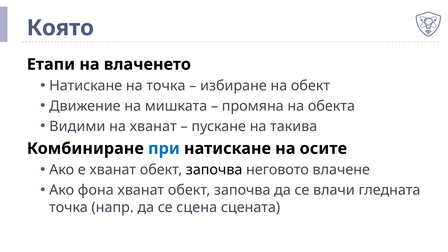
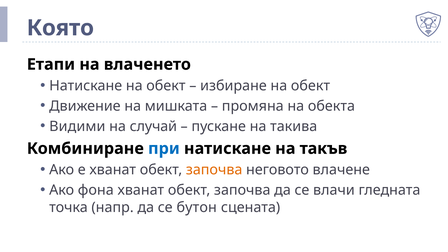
Натискане на точка: точка -> обект
на хванат: хванат -> случай
осите: осите -> такъв
започва at (214, 170) colour: black -> orange
сцена: сцена -> бутон
